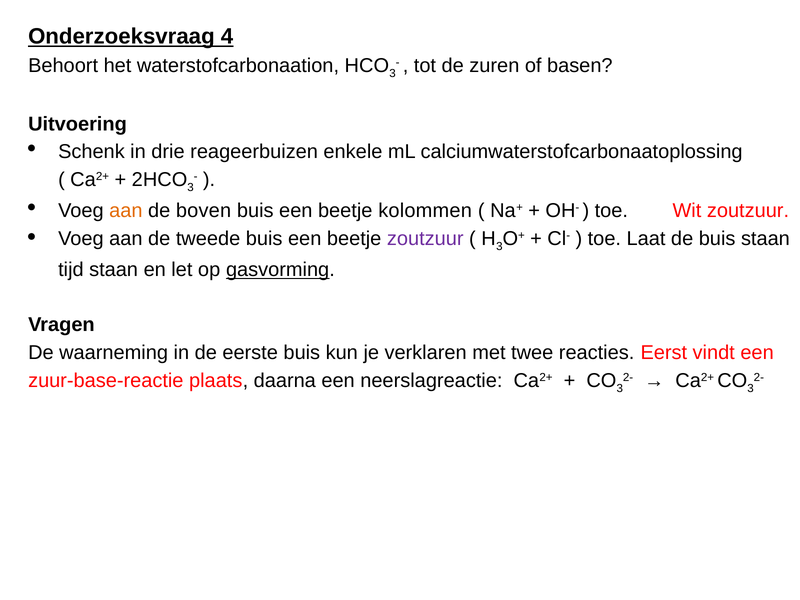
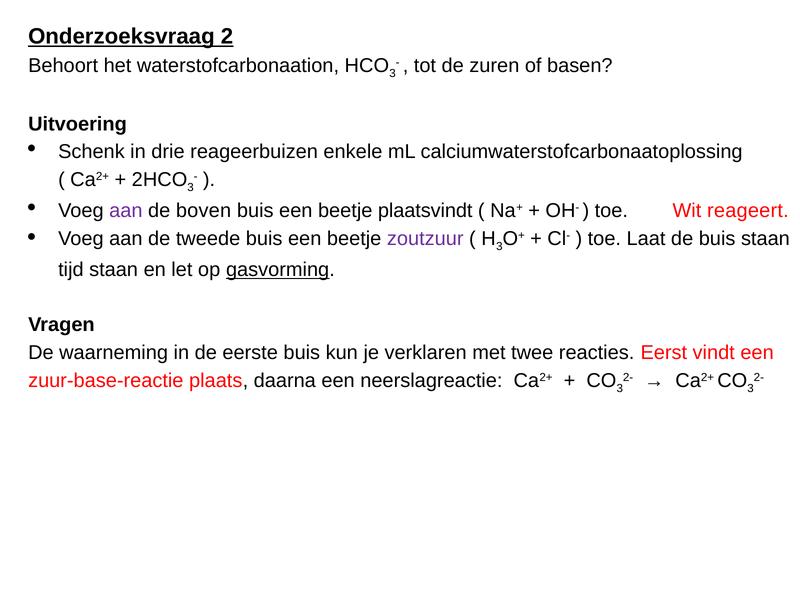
4: 4 -> 2
aan at (126, 211) colour: orange -> purple
kolommen: kolommen -> plaatsvindt
Wit zoutzuur: zoutzuur -> reageert
